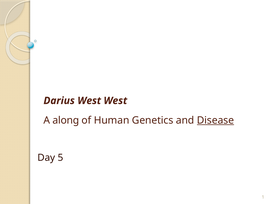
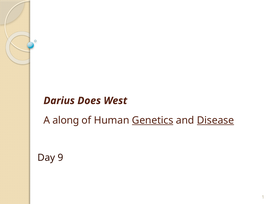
Darius West: West -> Does
Genetics underline: none -> present
5: 5 -> 9
